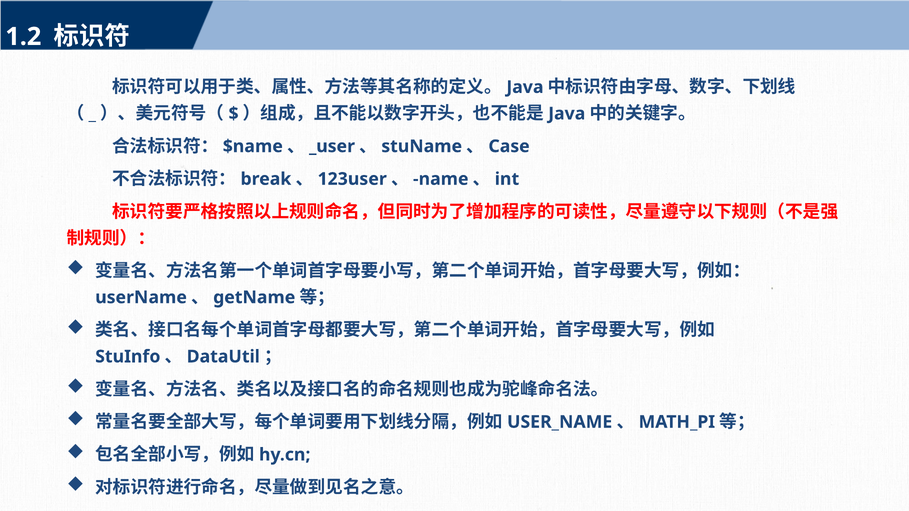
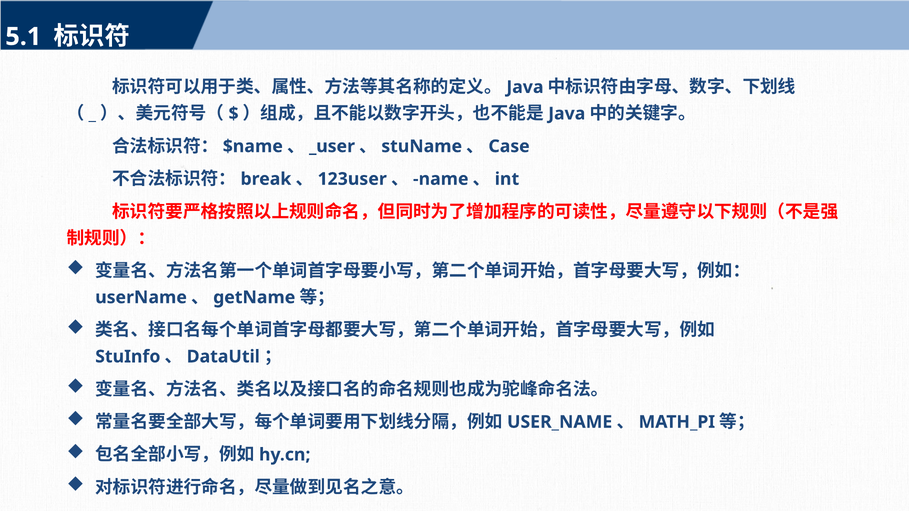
1.2: 1.2 -> 5.1
